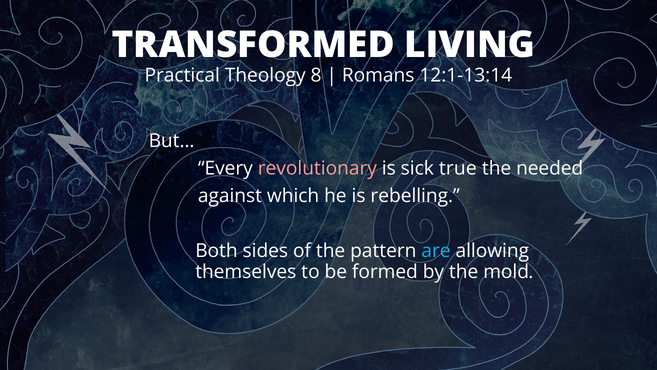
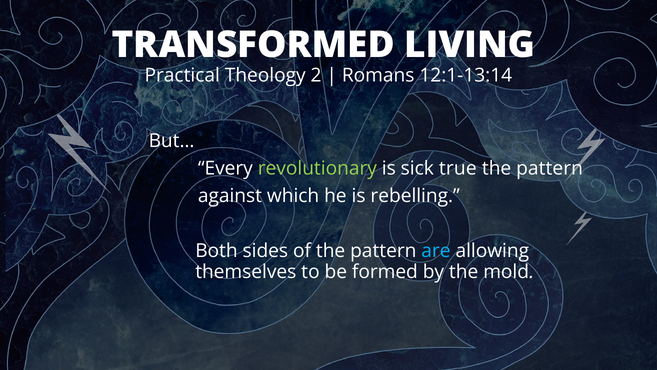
8: 8 -> 2
revolutionary colour: pink -> light green
needed at (550, 168): needed -> pattern
